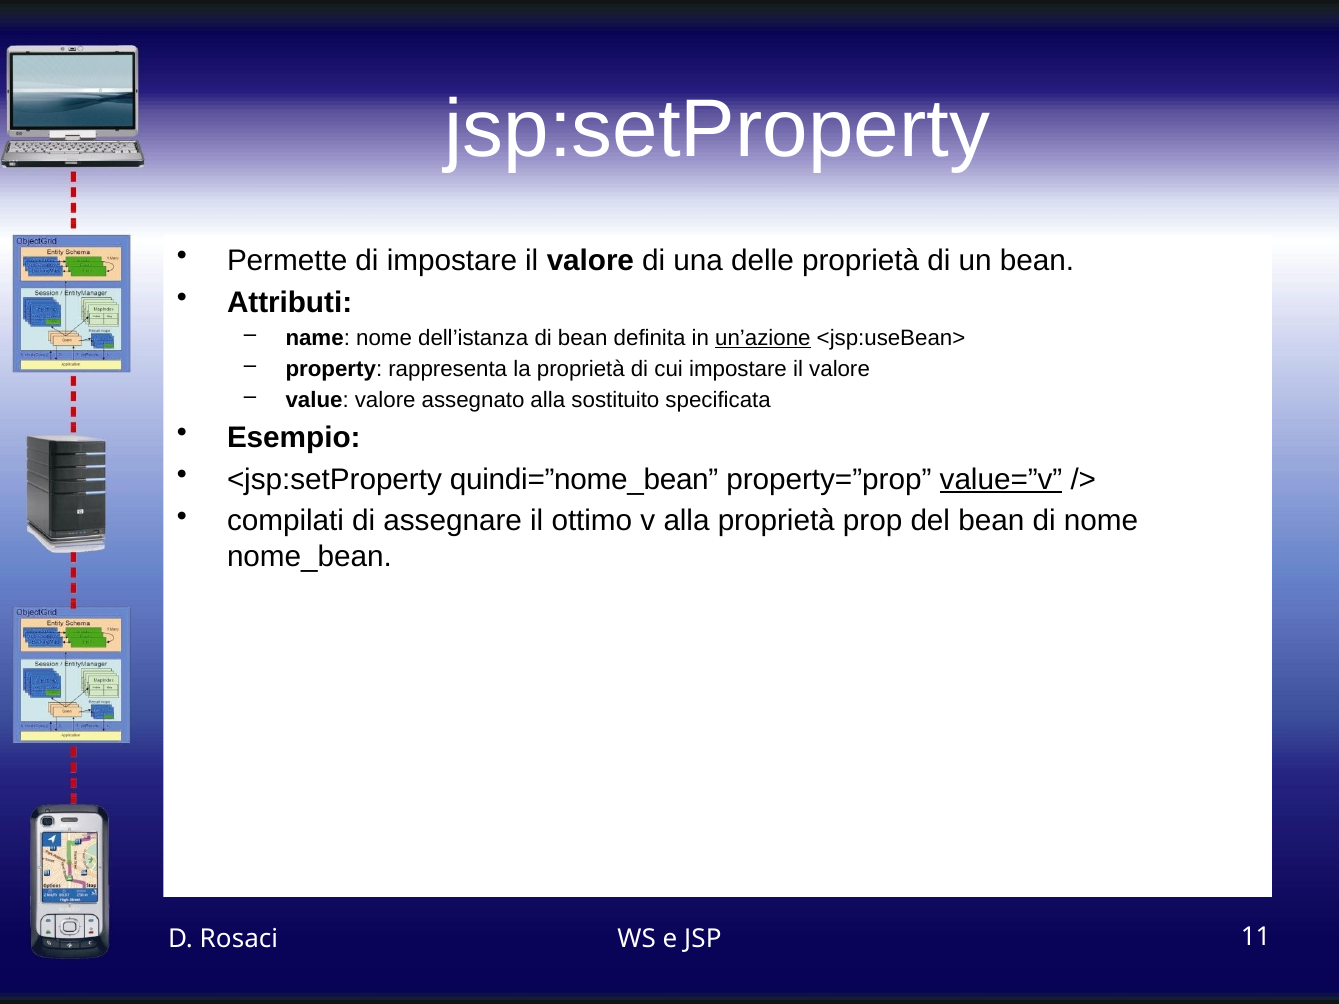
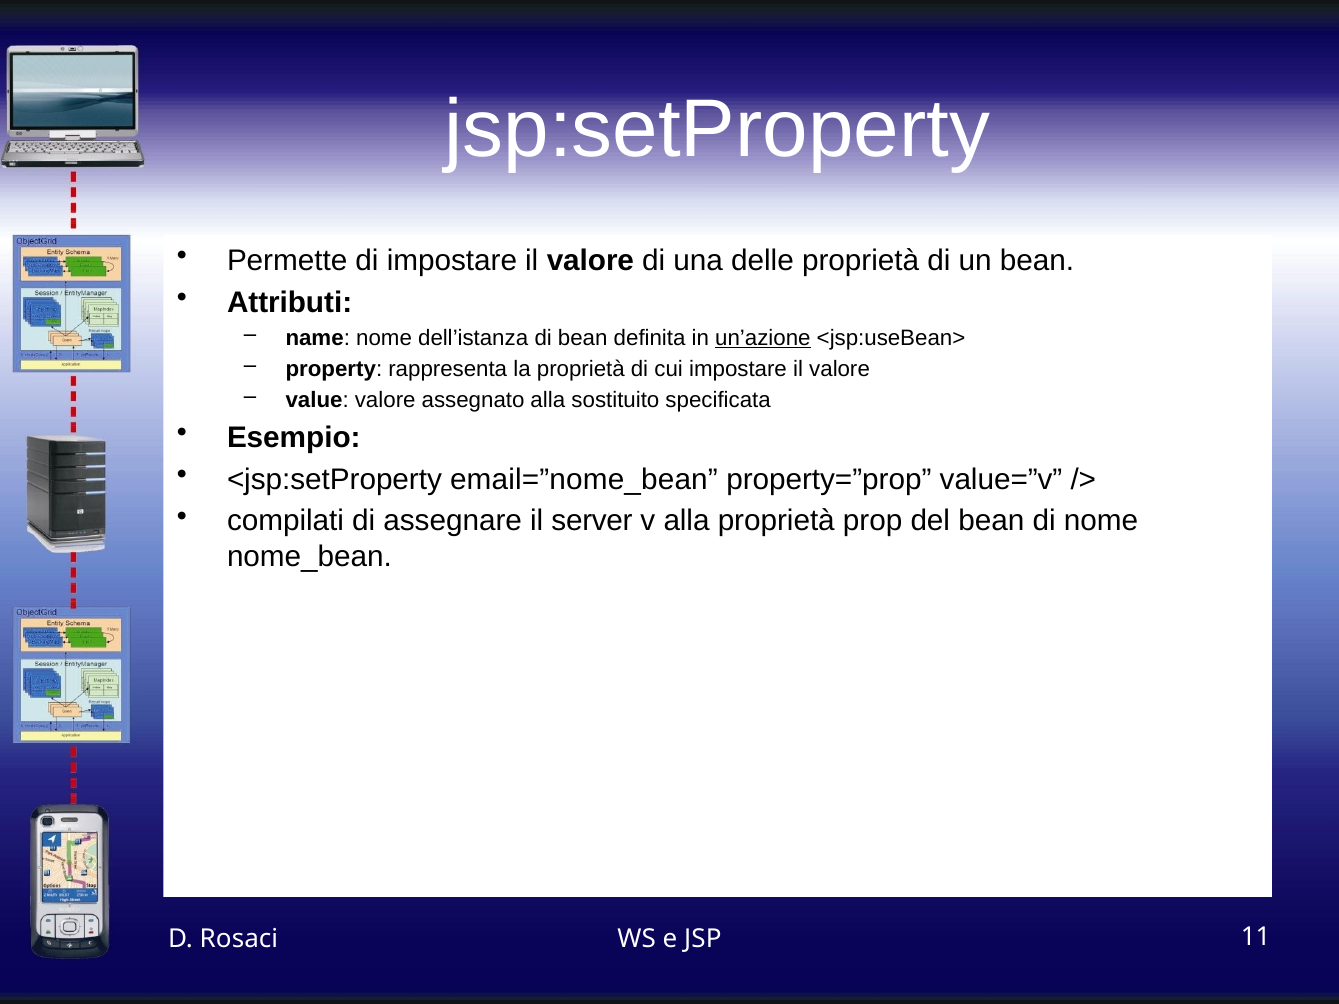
quindi=”nome_bean: quindi=”nome_bean -> email=”nome_bean
value=”v underline: present -> none
ottimo: ottimo -> server
